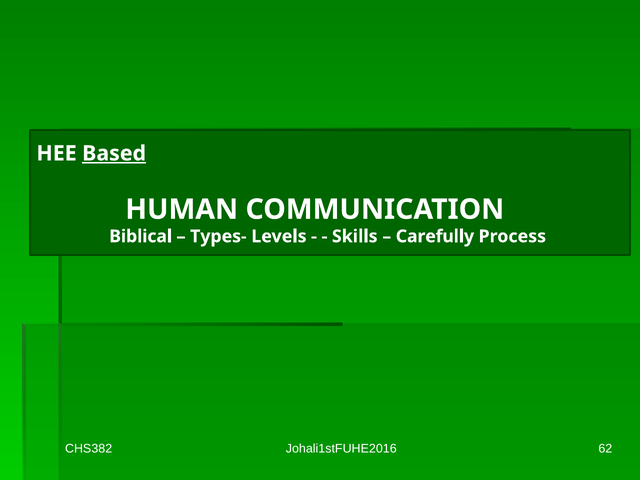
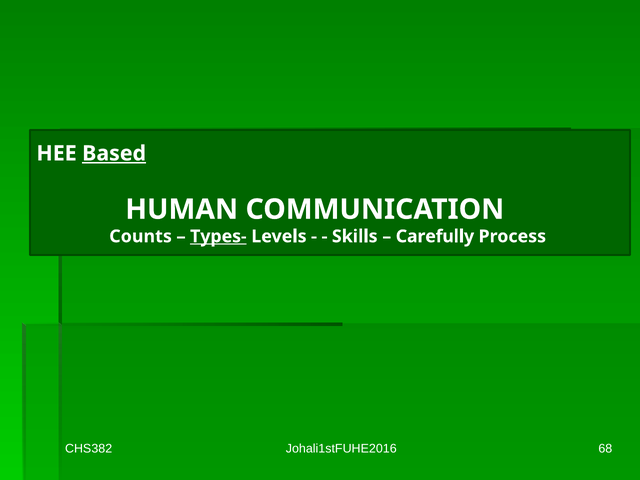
Biblical: Biblical -> Counts
Types- underline: none -> present
62: 62 -> 68
